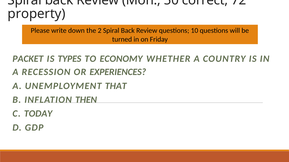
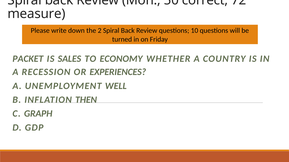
property: property -> measure
TYPES: TYPES -> SALES
THAT: THAT -> WELL
TODAY: TODAY -> GRAPH
